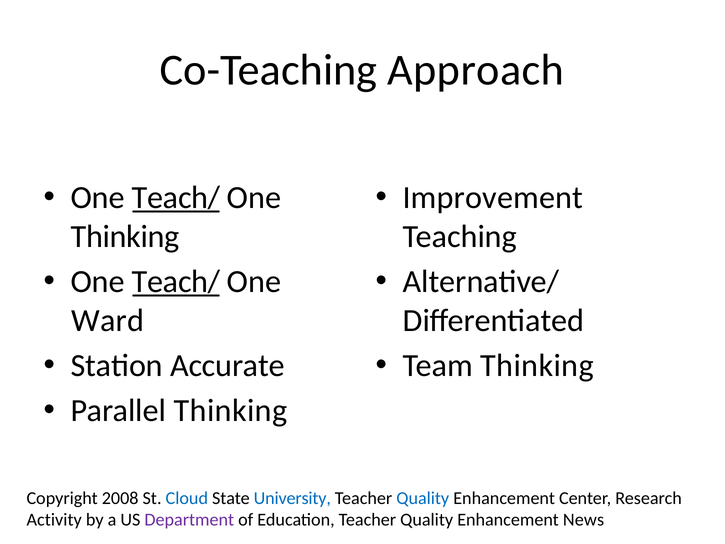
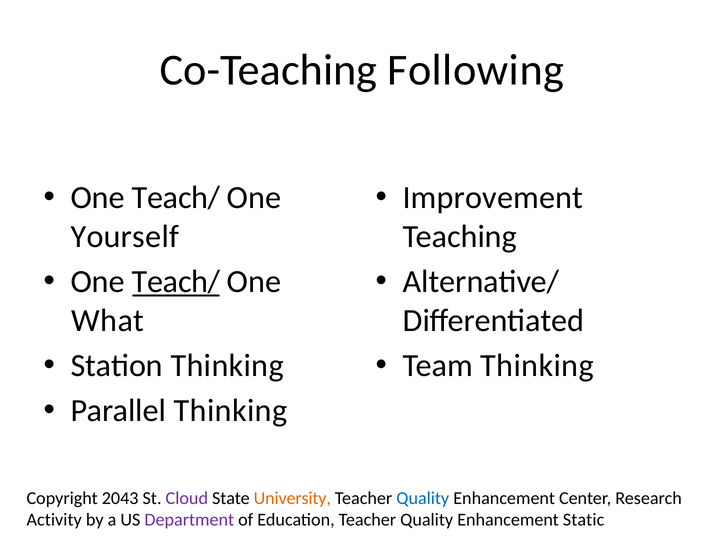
Approach: Approach -> Following
Teach/ at (176, 198) underline: present -> none
Thinking at (125, 236): Thinking -> Yourself
Ward: Ward -> What
Station Accurate: Accurate -> Thinking
2008: 2008 -> 2043
Cloud colour: blue -> purple
University colour: blue -> orange
News: News -> Static
